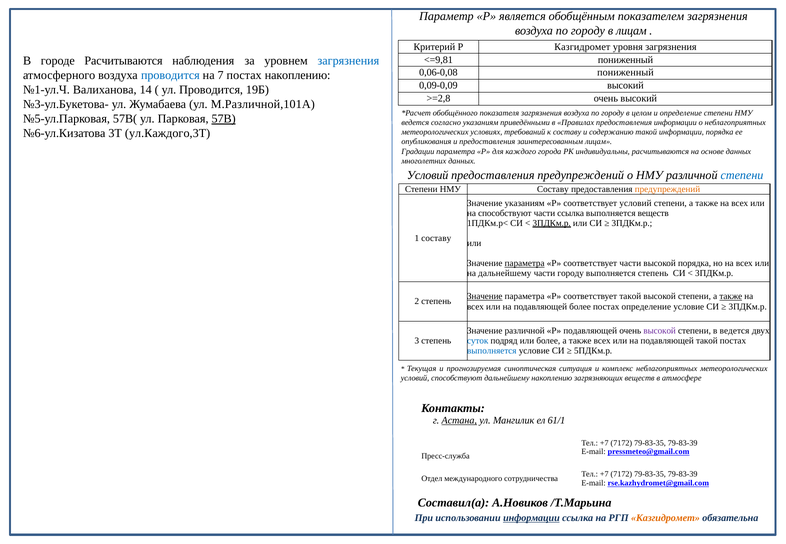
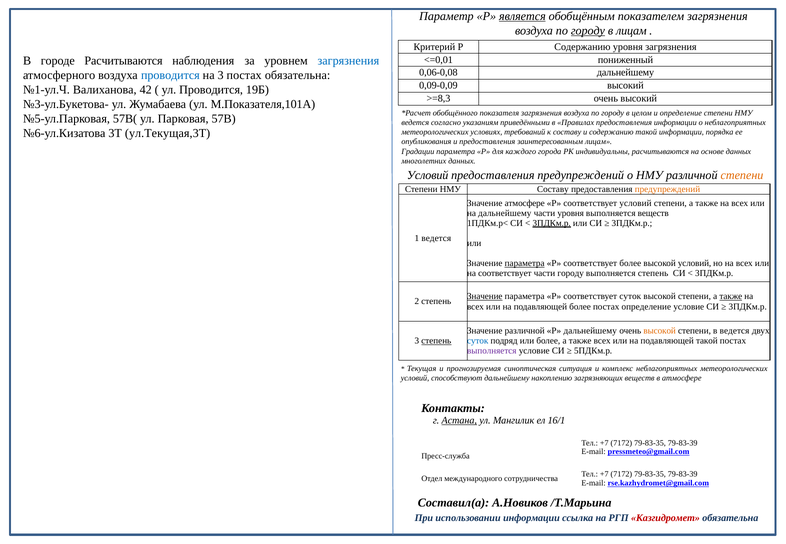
является underline: none -> present
городу at (588, 31) underline: none -> present
Р Казгидромет: Казгидромет -> Содержанию
<=9,81: <=9,81 -> <=0,01
0,06-0,08 пониженный: пониженный -> дальнейшему
на 7: 7 -> 3
постах накоплению: накоплению -> обязательна
14: 14 -> 42
>=2,8: >=2,8 -> >=8,3
М.Различной,101А: М.Различной,101А -> М.Показателя,101А
57В underline: present -> none
ул.Каждого,3Т: ул.Каждого,3Т -> ул.Текущая,3Т
степени at (742, 175) colour: blue -> orange
Значение указаниям: указаниям -> атмосфере
на способствуют: способствуют -> дальнейшему
части ссылка: ссылка -> уровня
1 составу: составу -> ведется
соответствует части: части -> более
высокой порядка: порядка -> условий
на дальнейшему: дальнейшему -> соответствует
соответствует такой: такой -> суток
Р подавляющей: подавляющей -> дальнейшему
высокой at (660, 331) colour: purple -> orange
степень at (436, 341) underline: none -> present
выполняется at (492, 351) colour: blue -> purple
61/1: 61/1 -> 16/1
информации at (531, 518) underline: present -> none
Казгидромет at (665, 518) colour: orange -> red
